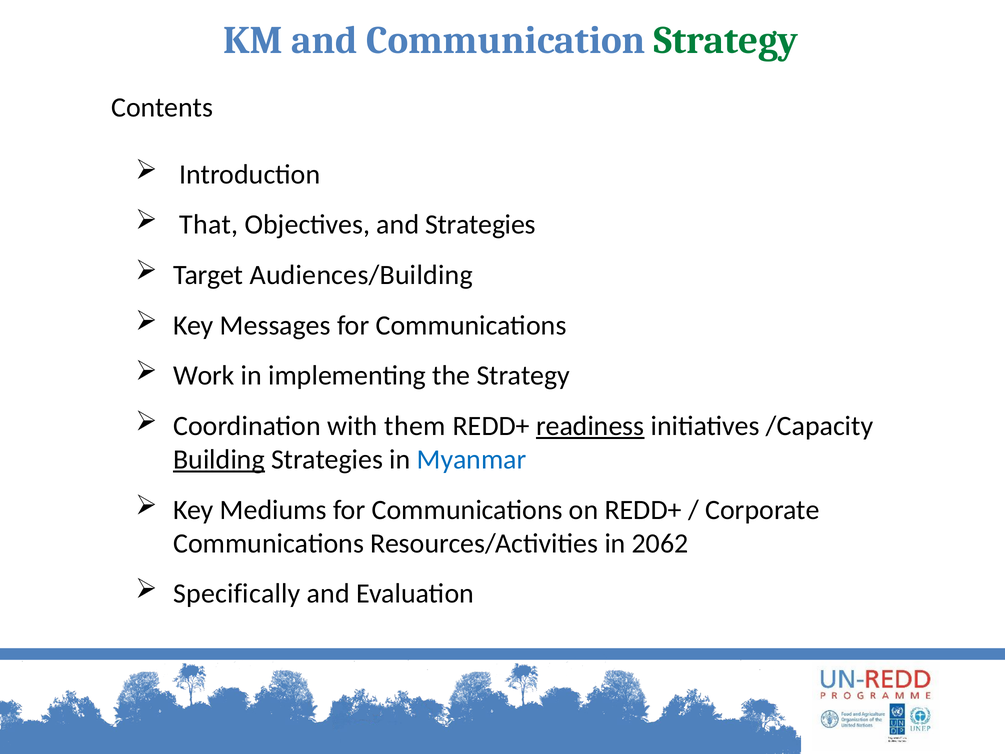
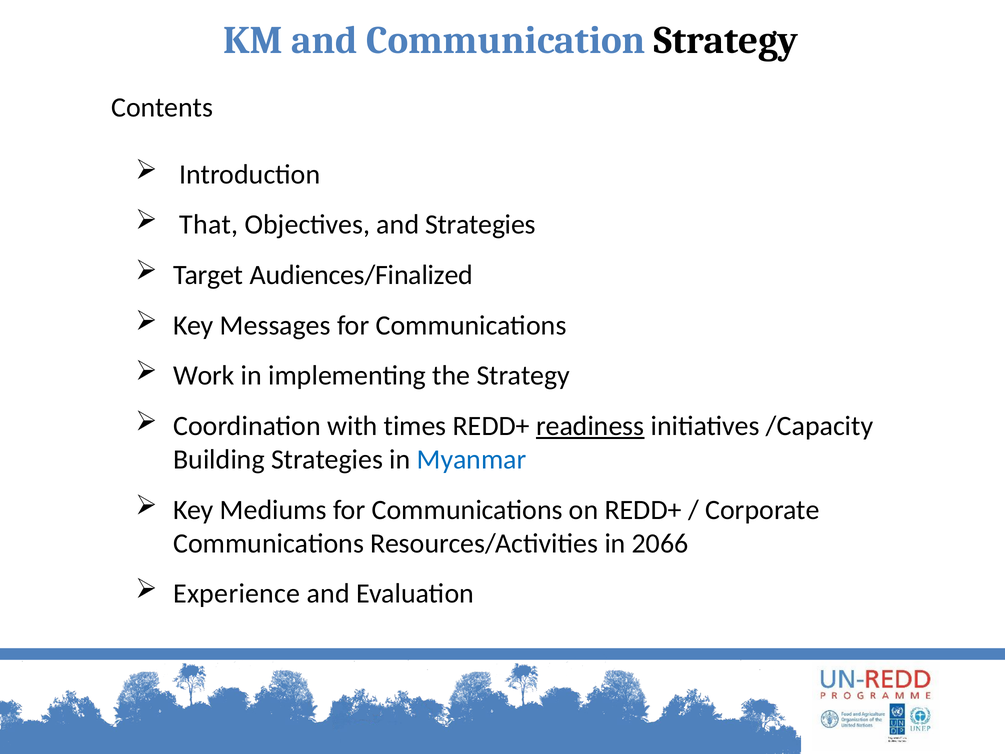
Strategy at (726, 40) colour: green -> black
Audiences/Building: Audiences/Building -> Audiences/Finalized
them: them -> times
Building underline: present -> none
2062: 2062 -> 2066
Specifically: Specifically -> Experience
